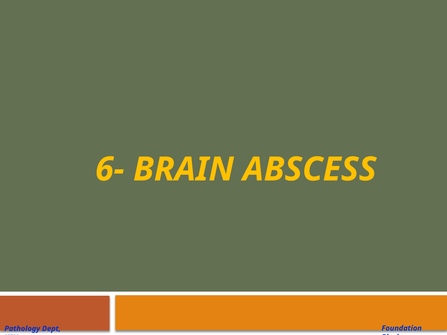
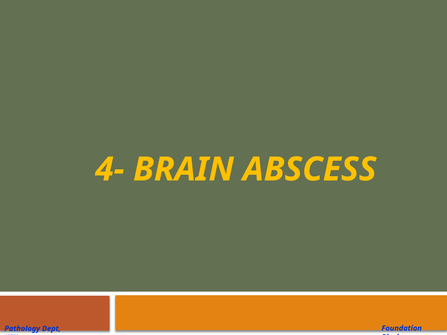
6-: 6- -> 4-
